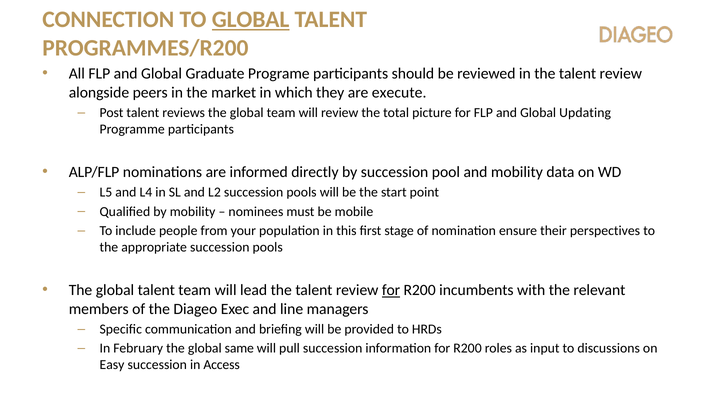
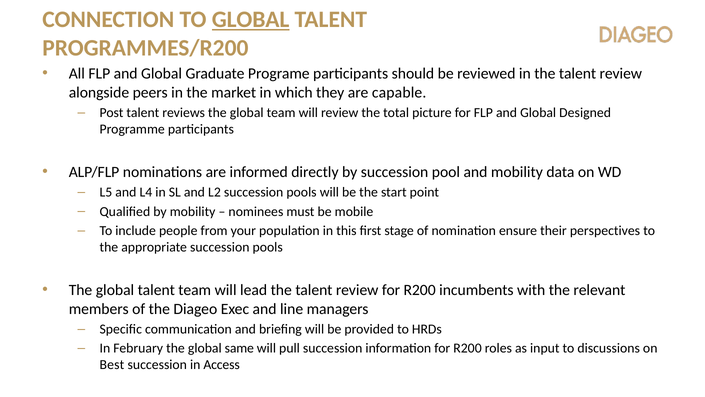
execute: execute -> capable
Updating: Updating -> Designed
for at (391, 290) underline: present -> none
Easy: Easy -> Best
